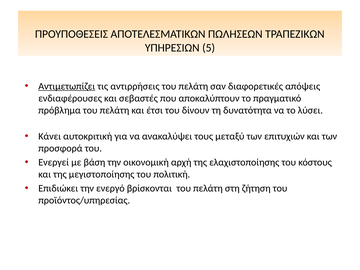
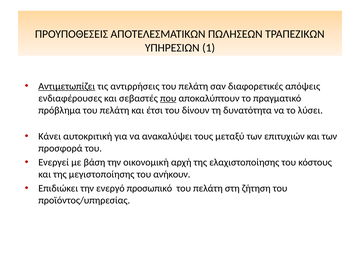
5: 5 -> 1
που underline: none -> present
πολιτική: πολιτική -> ανήκουν
βρίσκονται: βρίσκονται -> προσωπικό
